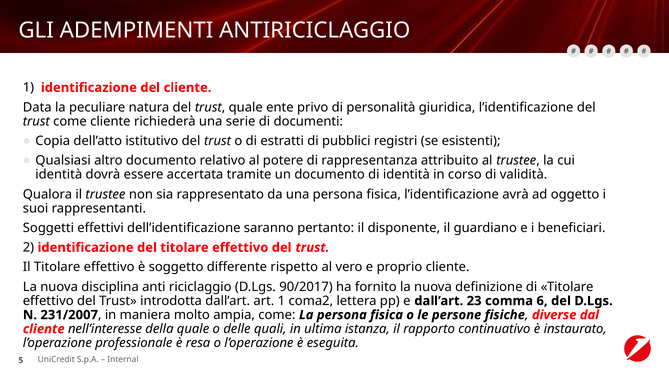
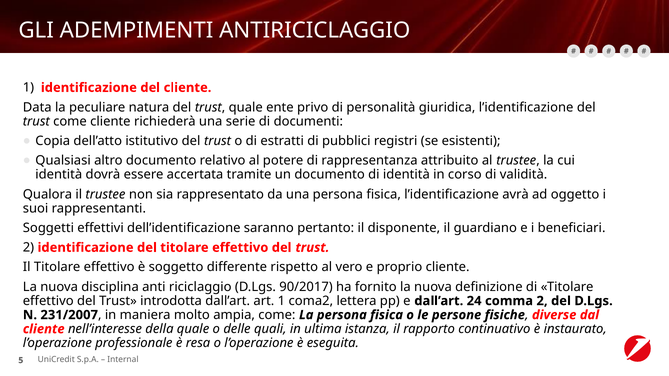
23: 23 -> 24
comma 6: 6 -> 2
